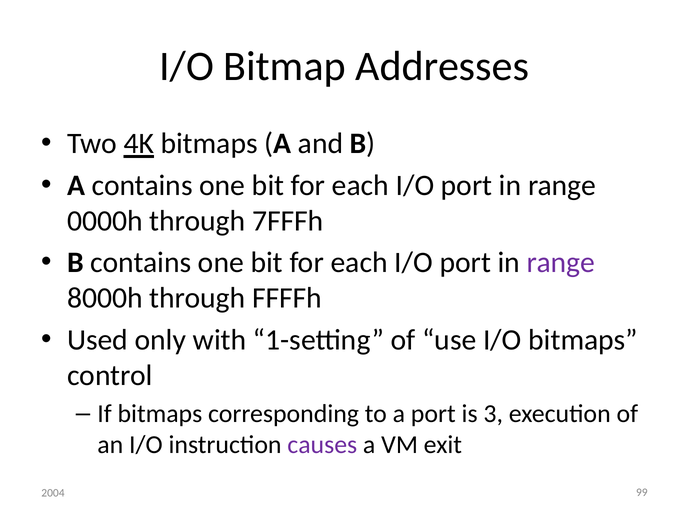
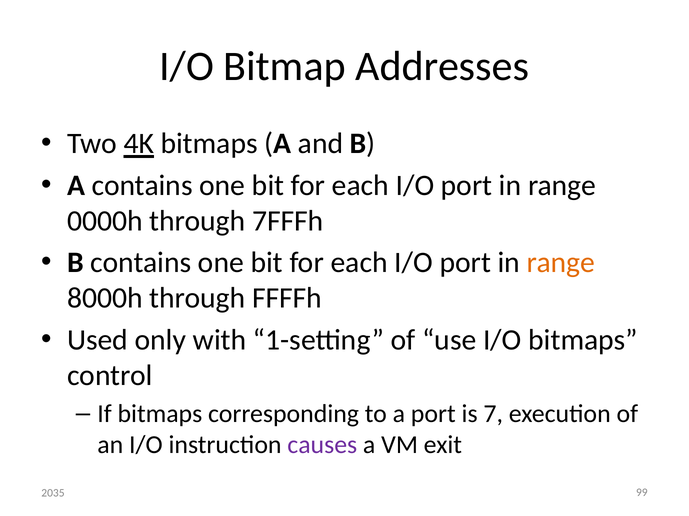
range at (561, 263) colour: purple -> orange
3: 3 -> 7
2004: 2004 -> 2035
